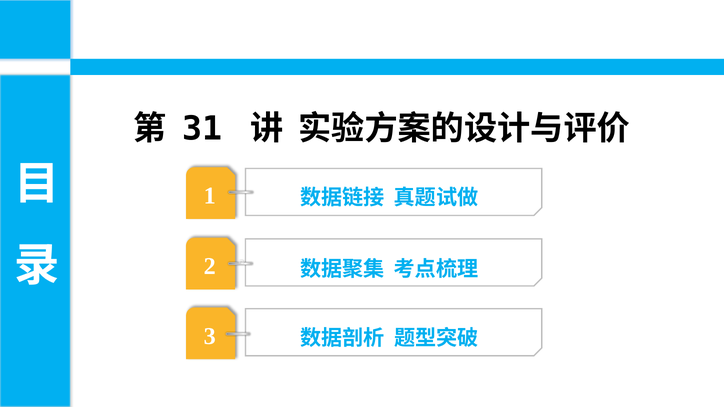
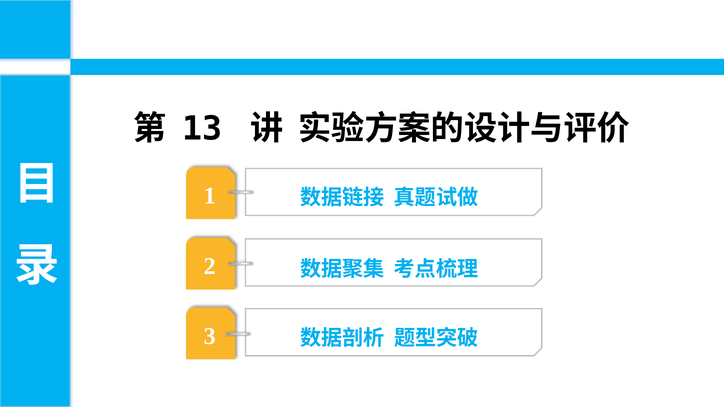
31: 31 -> 13
